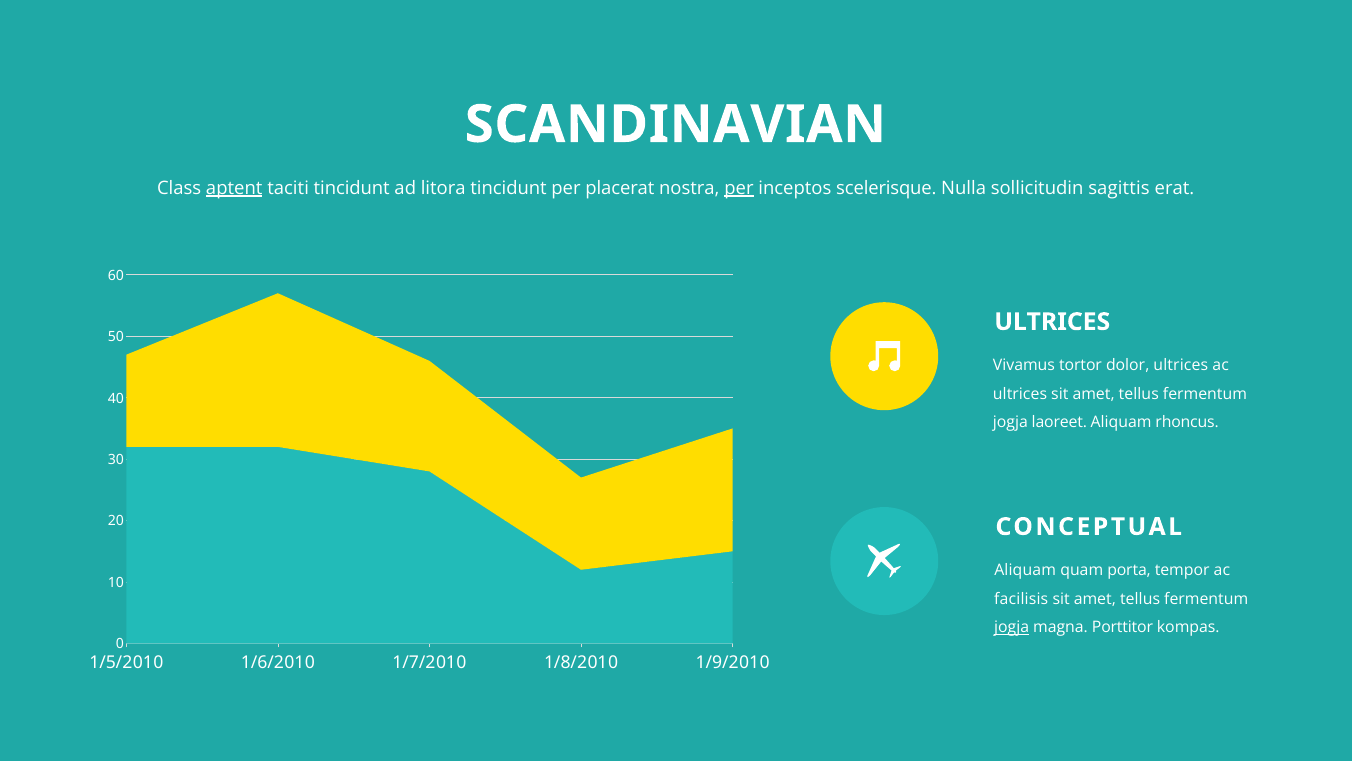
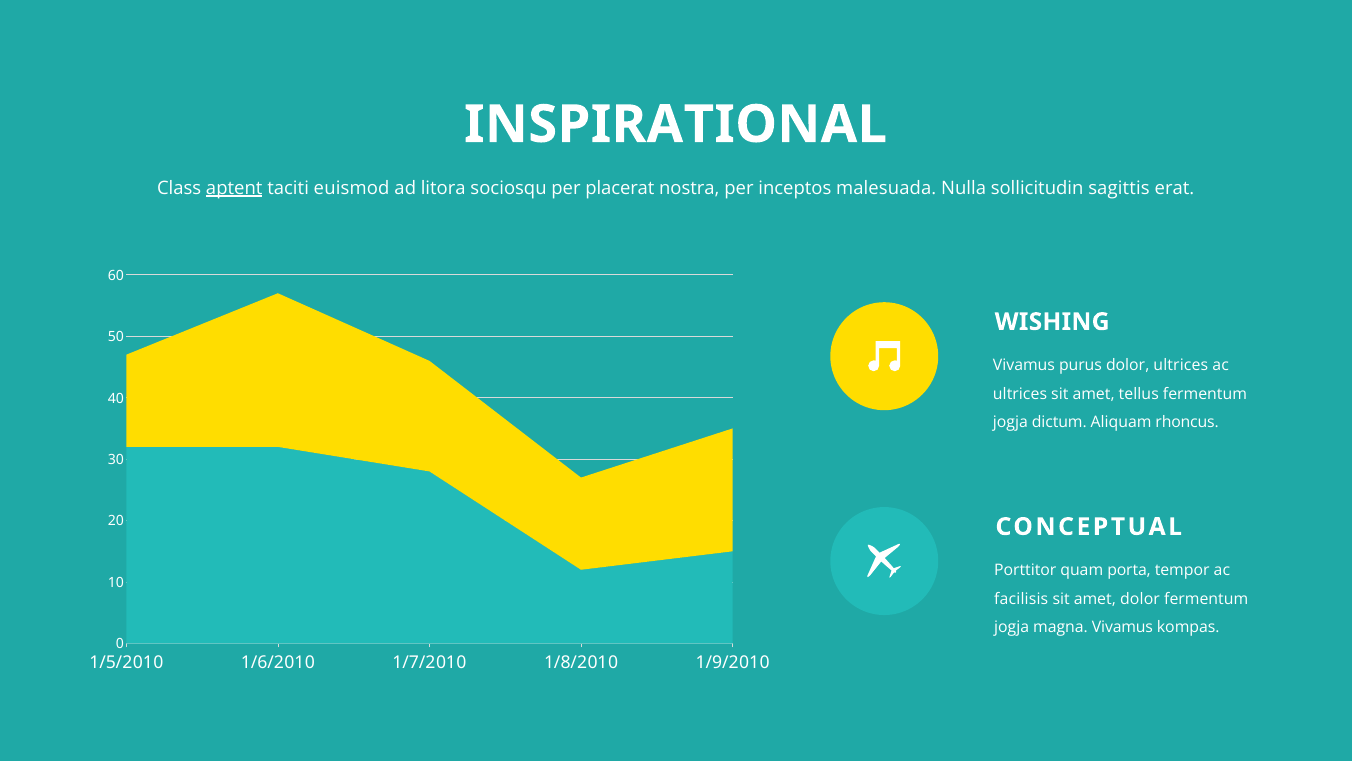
SCANDINAVIAN: SCANDINAVIAN -> INSPIRATIONAL
taciti tincidunt: tincidunt -> euismod
litora tincidunt: tincidunt -> sociosqu
per at (739, 188) underline: present -> none
scelerisque: scelerisque -> malesuada
ULTRICES at (1052, 322): ULTRICES -> WISHING
tortor: tortor -> purus
laoreet: laoreet -> dictum
Aliquam at (1025, 570): Aliquam -> Porttitor
tellus at (1140, 599): tellus -> dolor
jogja at (1012, 627) underline: present -> none
magna Porttitor: Porttitor -> Vivamus
